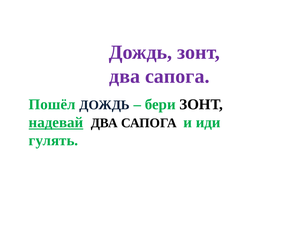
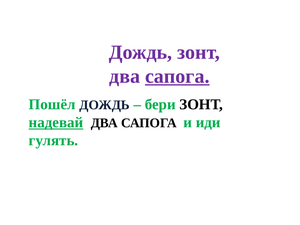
сапога at (177, 76) underline: none -> present
